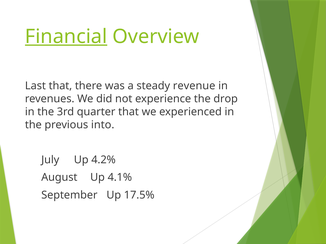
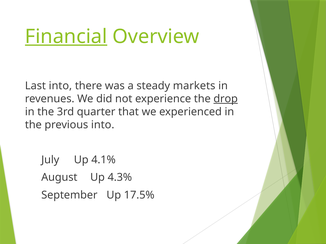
Last that: that -> into
revenue: revenue -> markets
drop underline: none -> present
4.2%: 4.2% -> 4.1%
4.1%: 4.1% -> 4.3%
